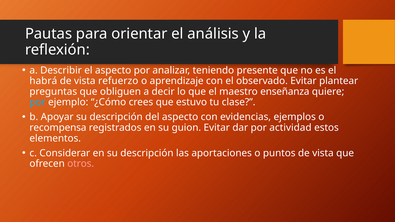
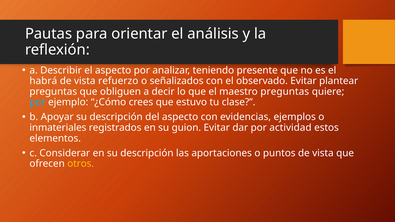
aprendizaje: aprendizaje -> señalizados
maestro enseñanza: enseñanza -> preguntas
recompensa: recompensa -> inmateriales
otros colour: pink -> yellow
